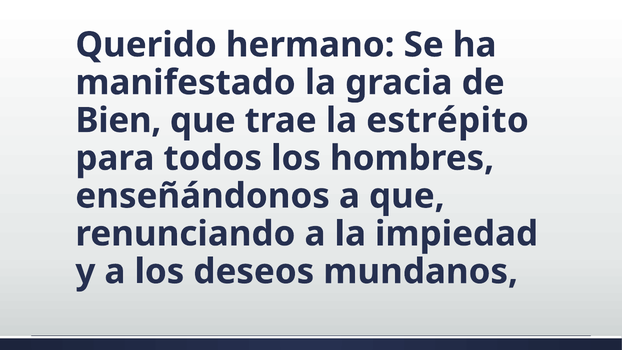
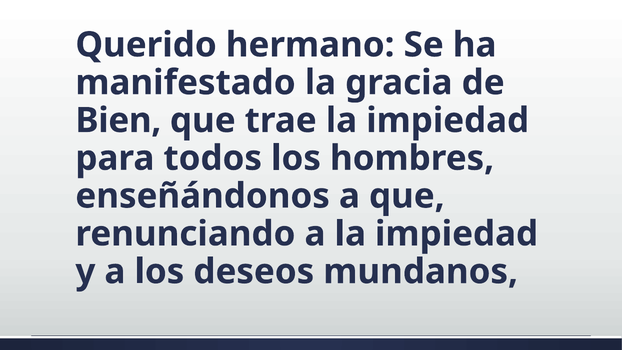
trae la estrépito: estrépito -> impiedad
